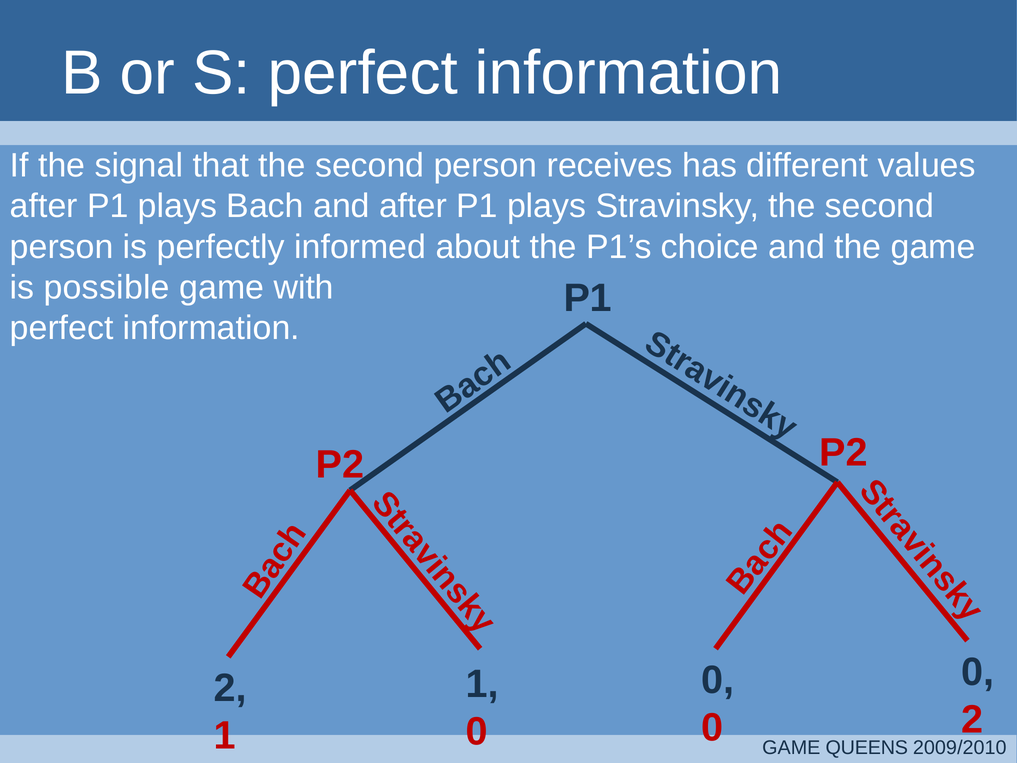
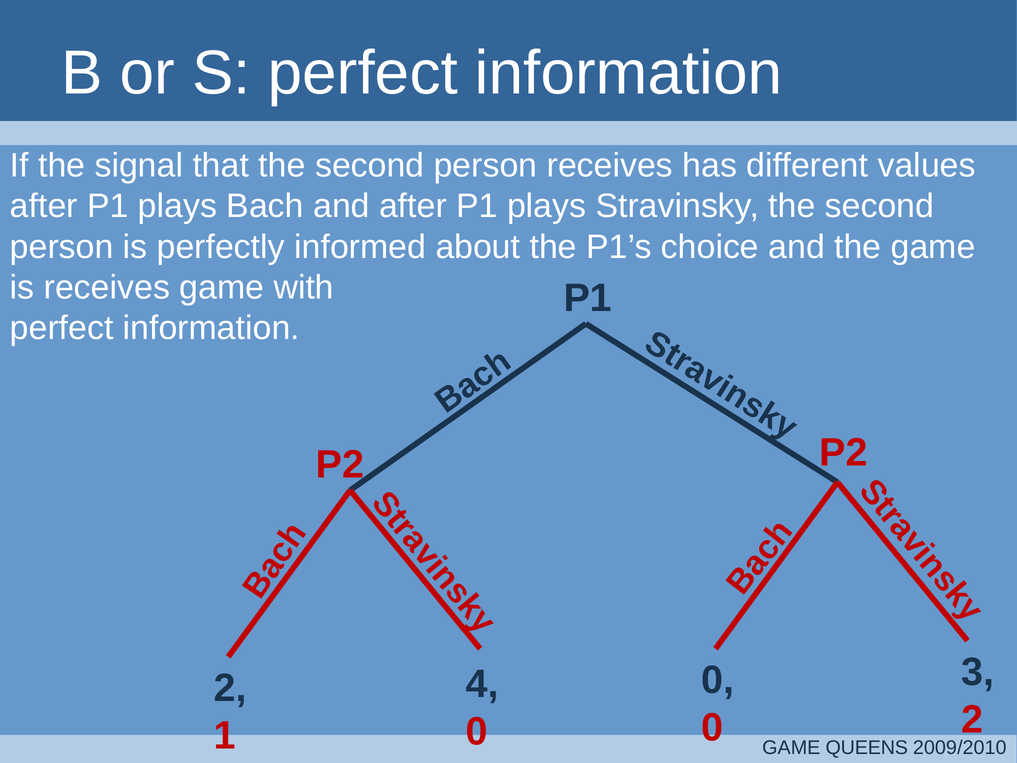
is possible: possible -> receives
0 at (978, 672): 0 -> 3
1 at (482, 684): 1 -> 4
